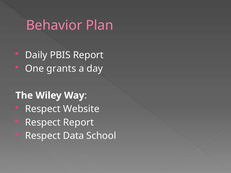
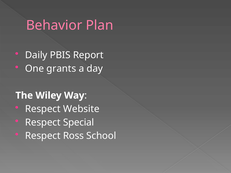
Respect Report: Report -> Special
Data: Data -> Ross
